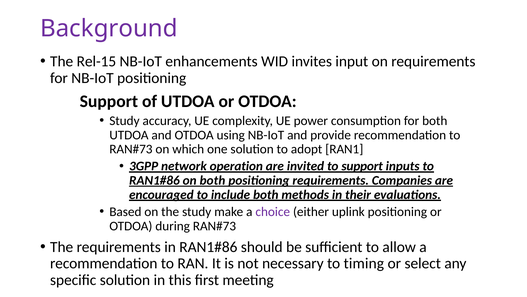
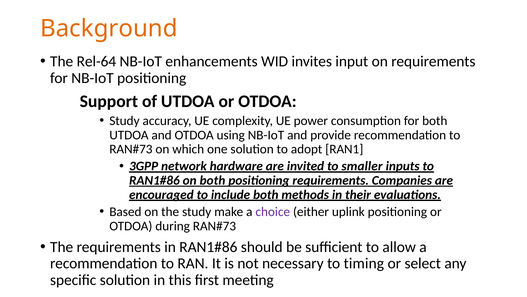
Background colour: purple -> orange
Rel-15: Rel-15 -> Rel-64
operation: operation -> hardware
to support: support -> smaller
